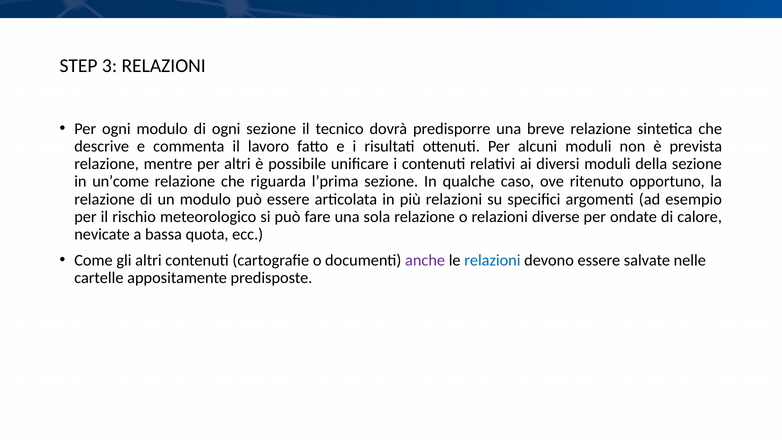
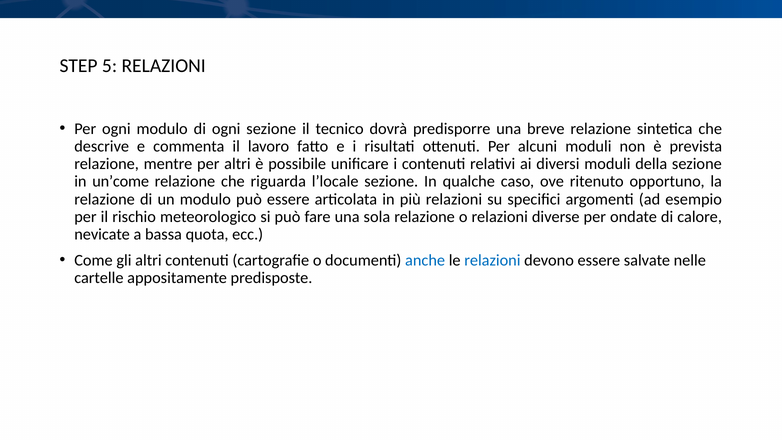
3: 3 -> 5
l’prima: l’prima -> l’locale
anche colour: purple -> blue
